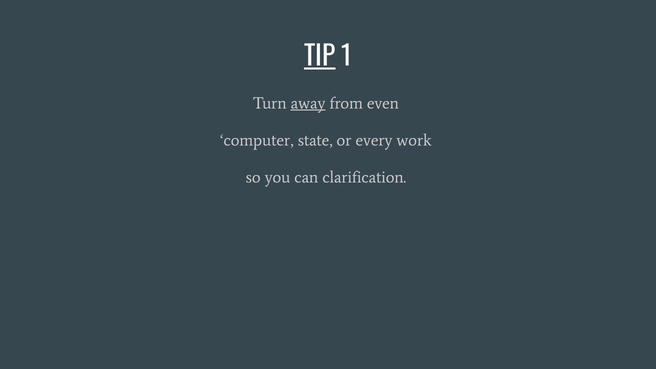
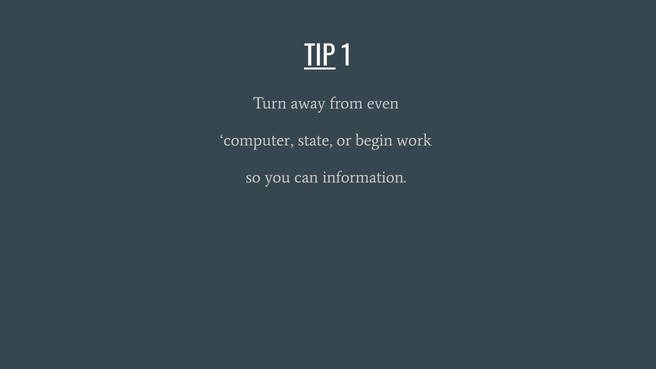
away underline: present -> none
every: every -> begin
clarification: clarification -> information
